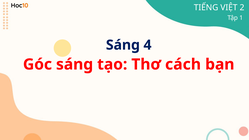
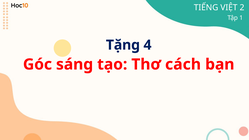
Sáng at (123, 45): Sáng -> Tặng
